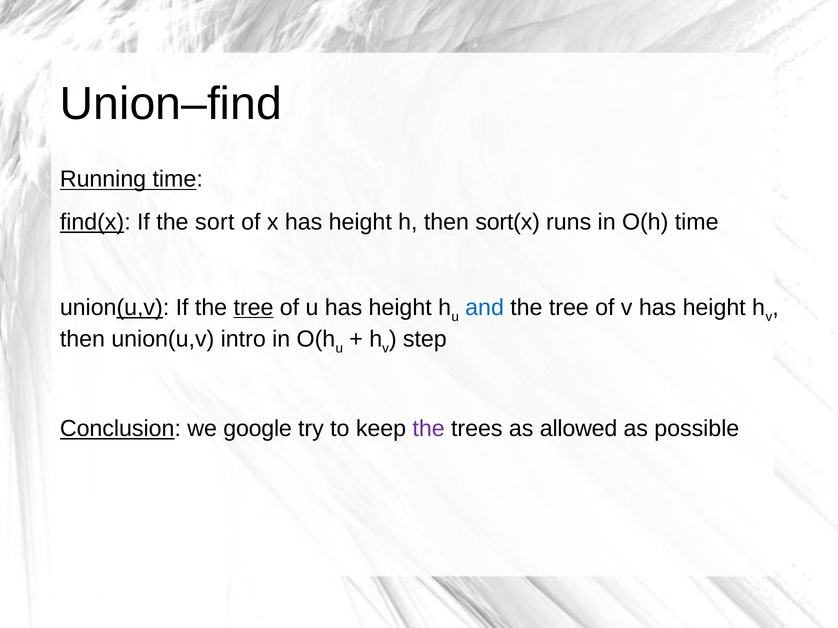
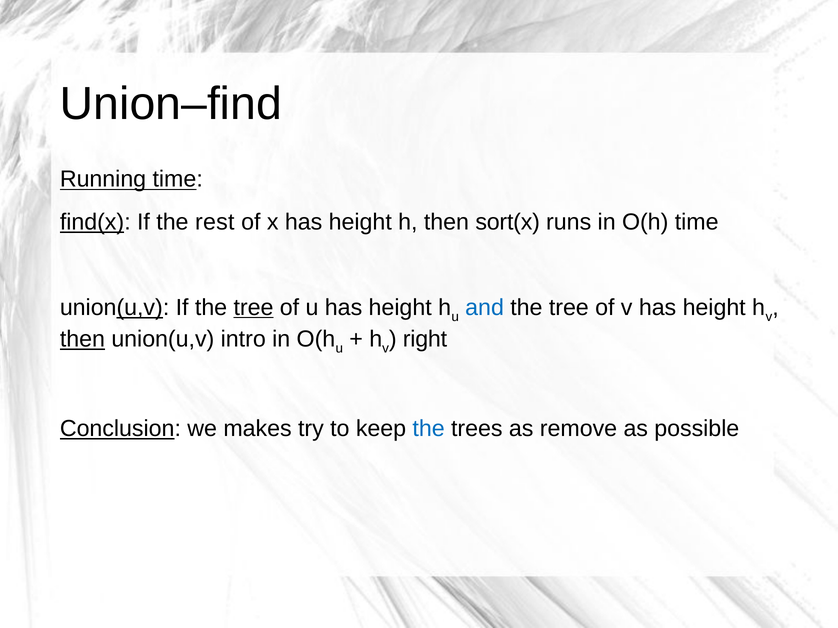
sort: sort -> rest
then at (82, 339) underline: none -> present
step: step -> right
google: google -> makes
the at (429, 429) colour: purple -> blue
allowed: allowed -> remove
